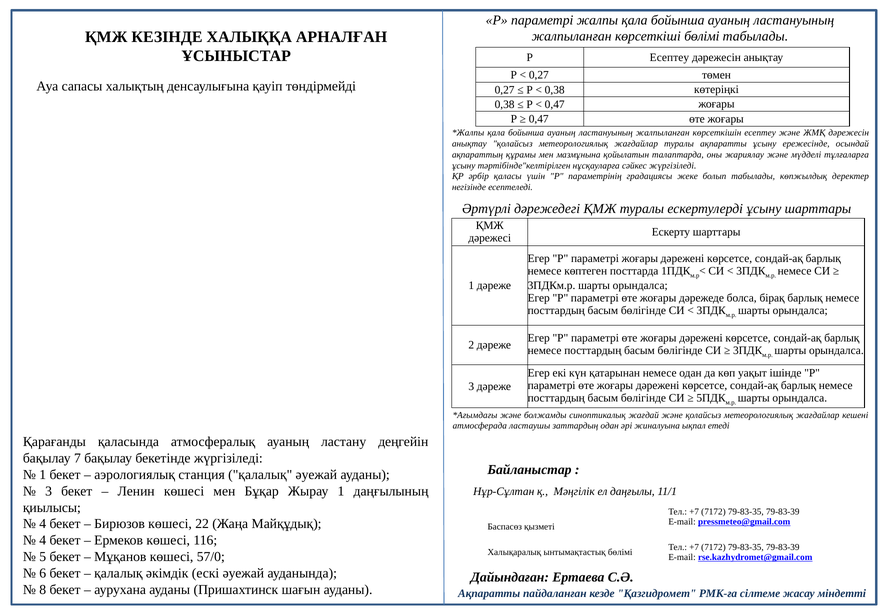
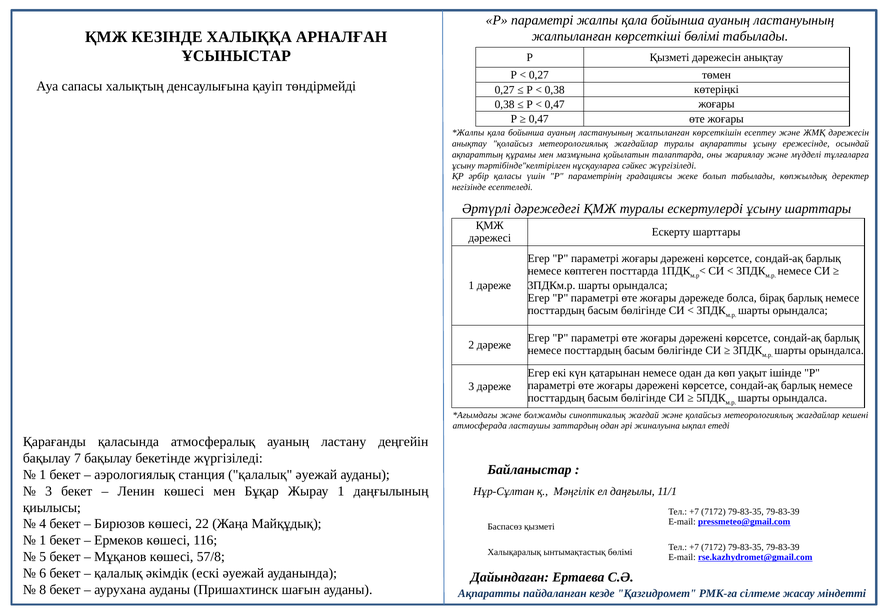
Р Есептеу: Есептеу -> Қызметі
4 at (43, 540): 4 -> 1
57/0: 57/0 -> 57/8
